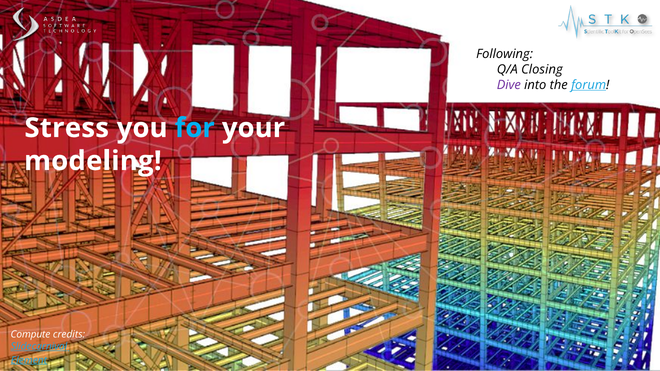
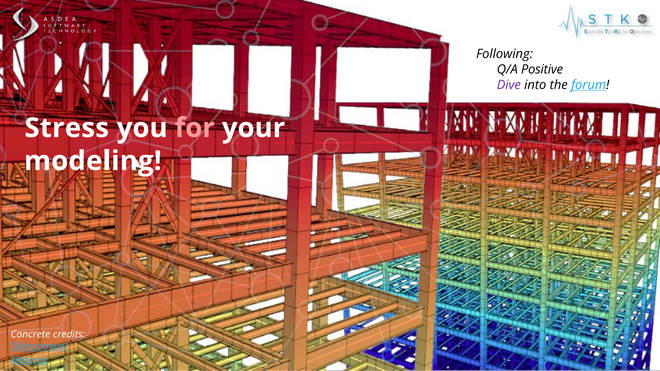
Closing: Closing -> Positive
for colour: light blue -> pink
Compute: Compute -> Concrete
Element: Element -> Material
